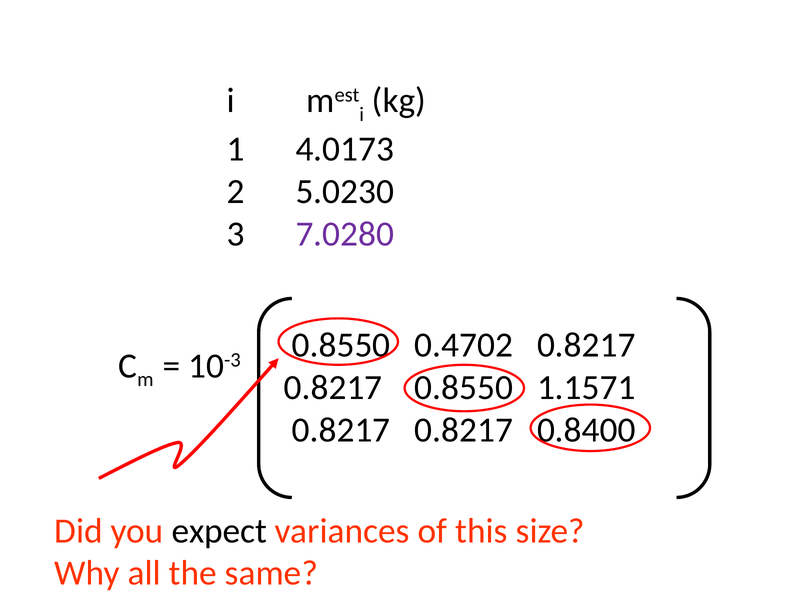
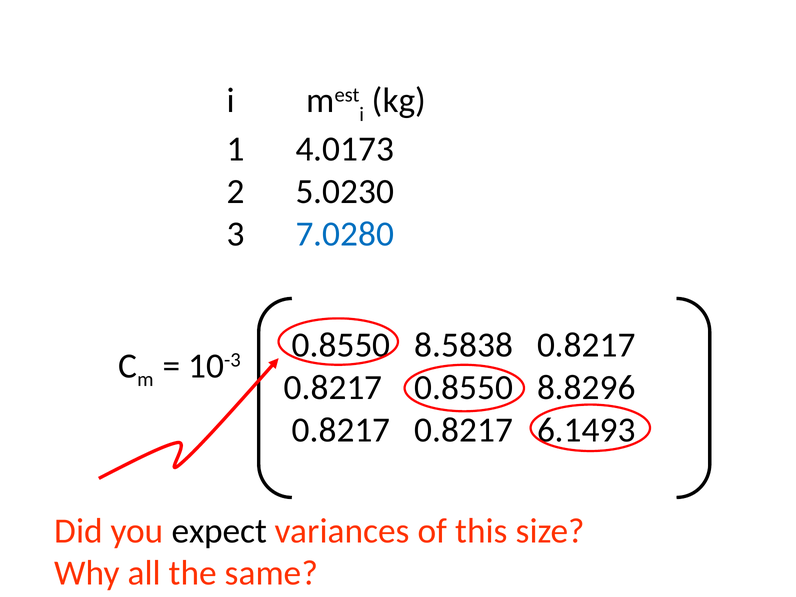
7.0280 colour: purple -> blue
0.4702: 0.4702 -> 8.5838
1.1571: 1.1571 -> 8.8296
0.8400: 0.8400 -> 6.1493
